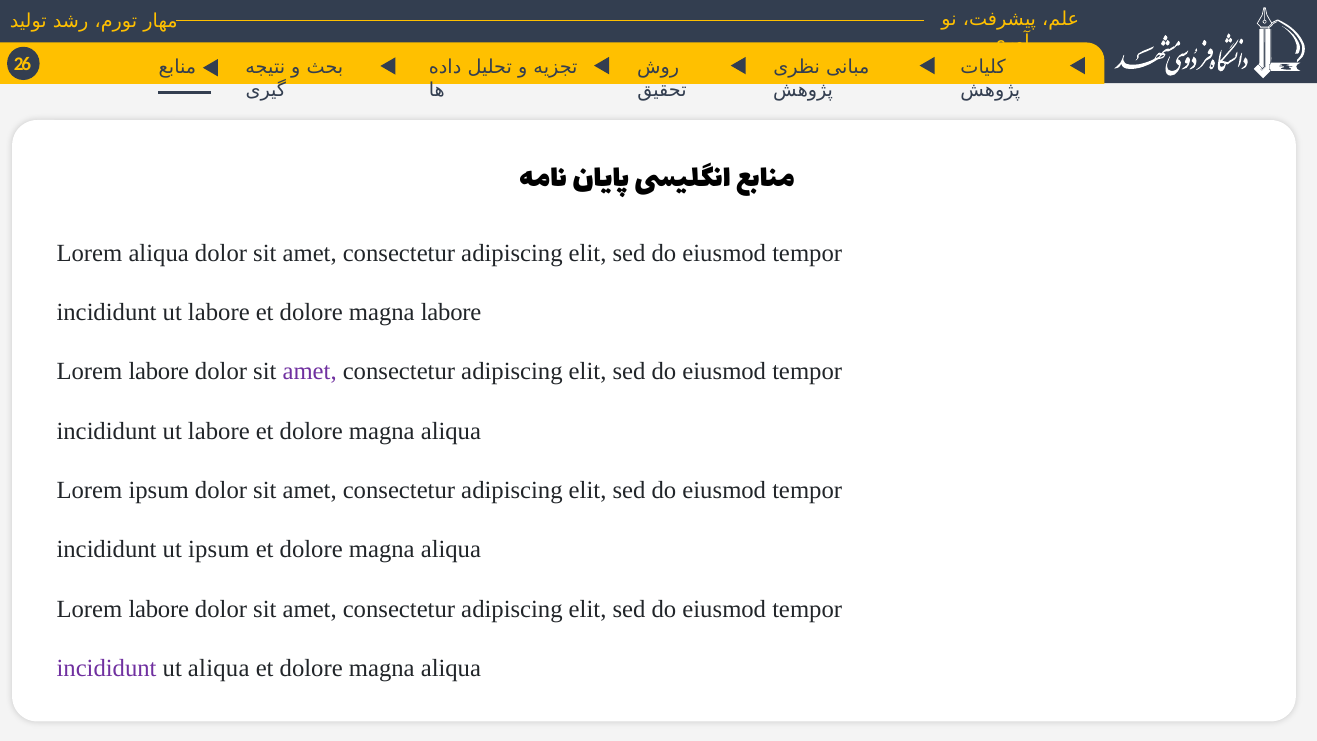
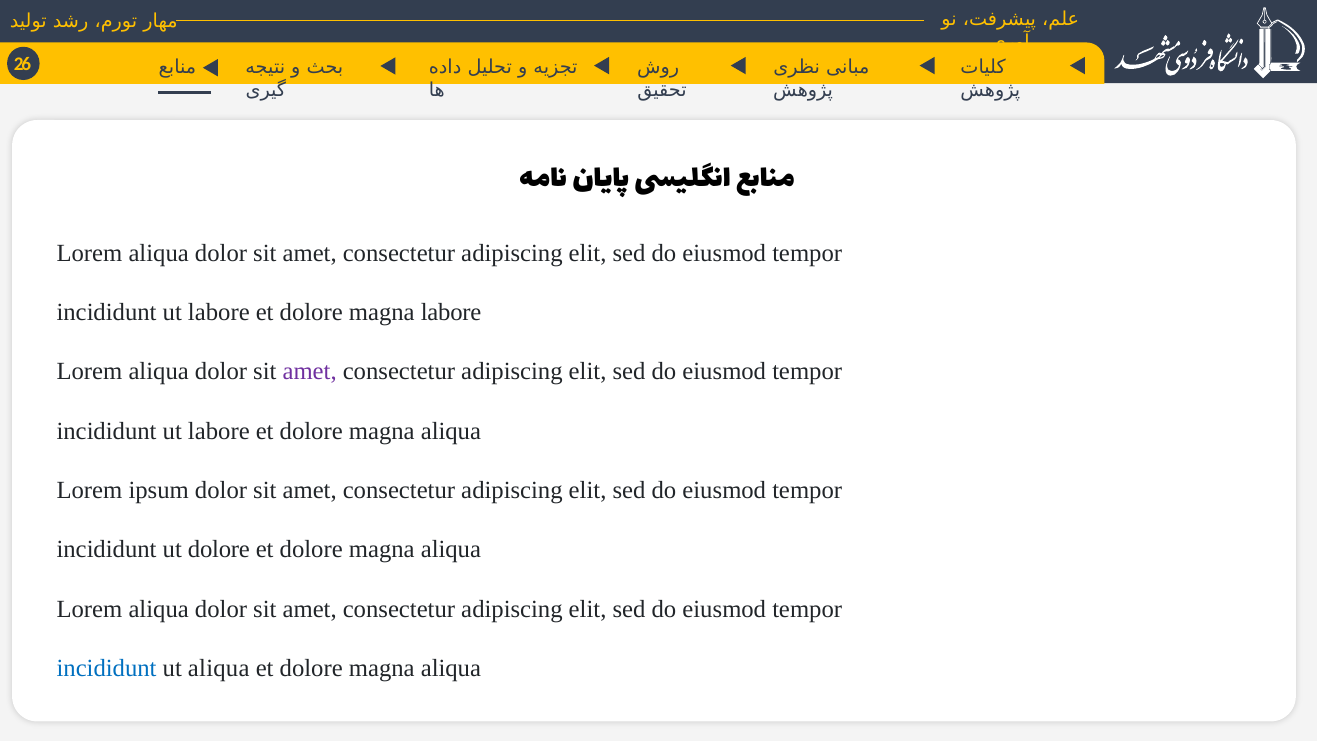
labore at (159, 372): labore -> aliqua
ut ipsum: ipsum -> dolore
labore at (159, 609): labore -> aliqua
incididunt at (107, 668) colour: purple -> blue
